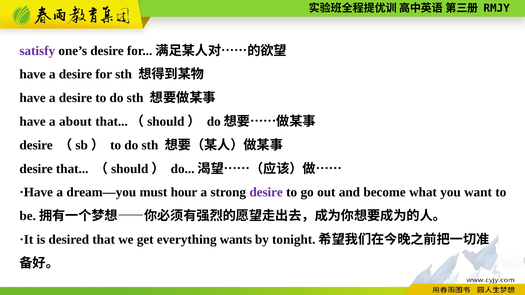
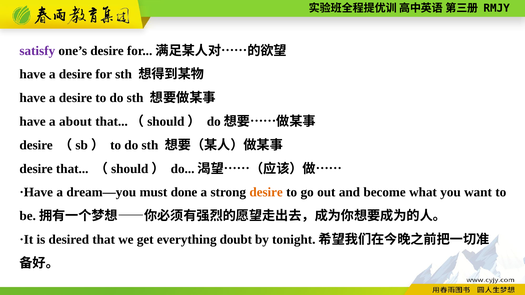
hour: hour -> done
desire at (266, 193) colour: purple -> orange
wants: wants -> doubt
